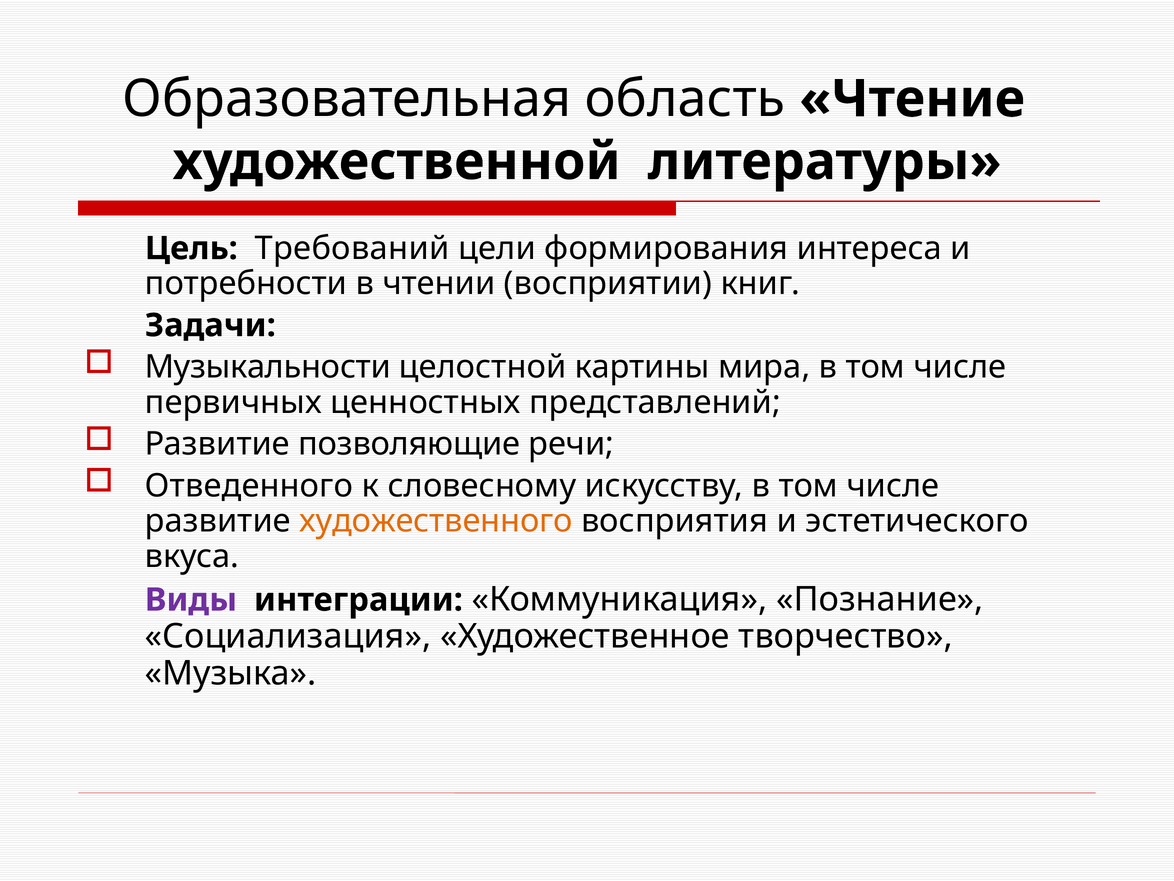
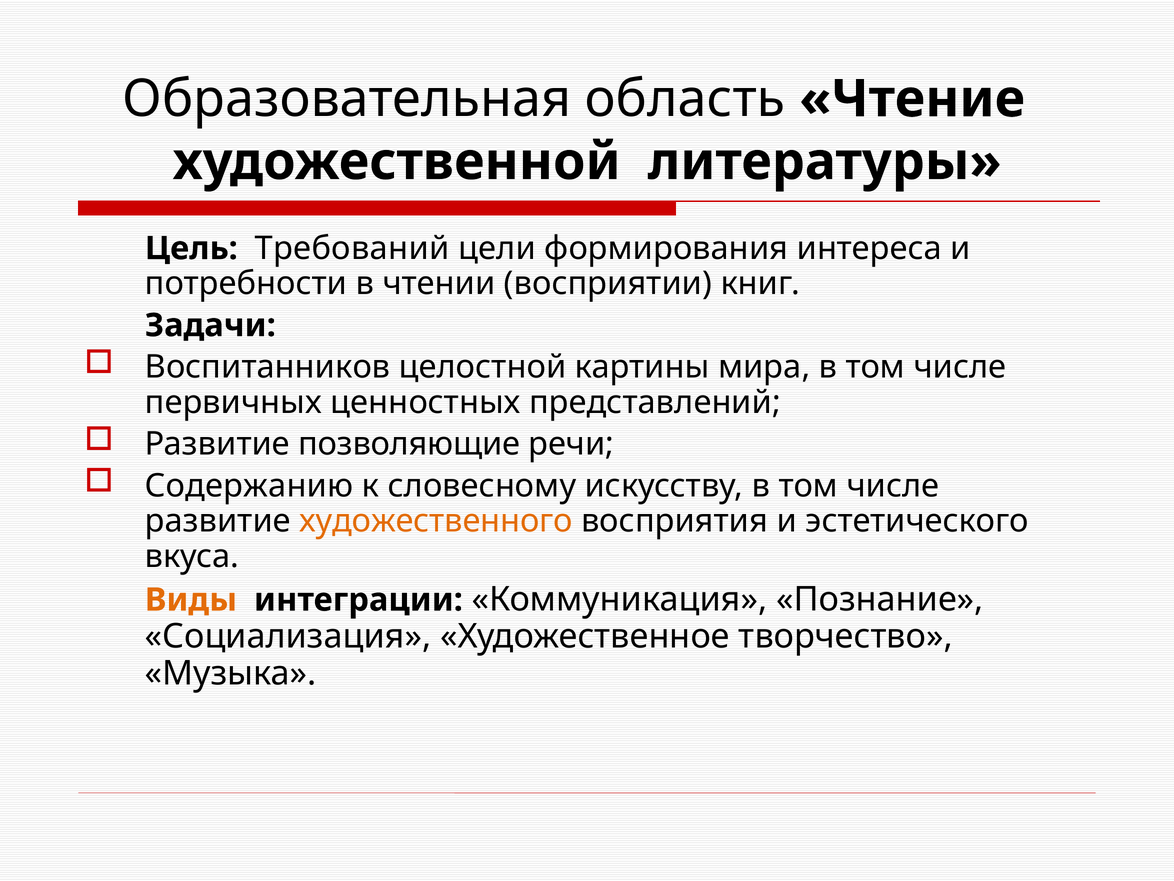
Музыкальности: Музыкальности -> Воспитанников
Отведенного: Отведенного -> Содержанию
Виды colour: purple -> orange
